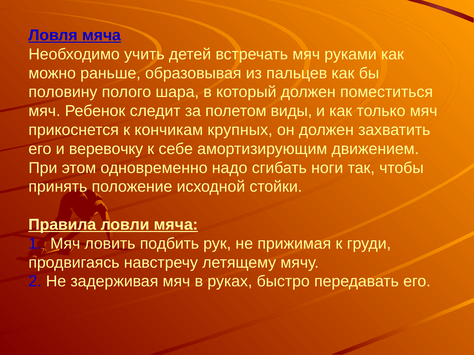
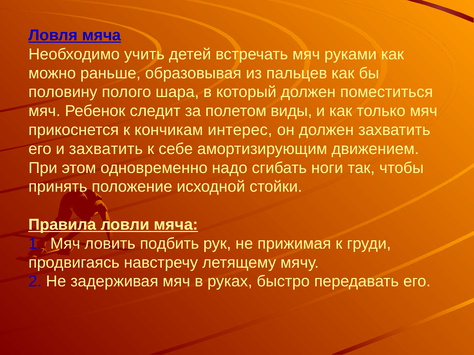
крупных: крупных -> интерес
и веревочку: веревочку -> захватить
